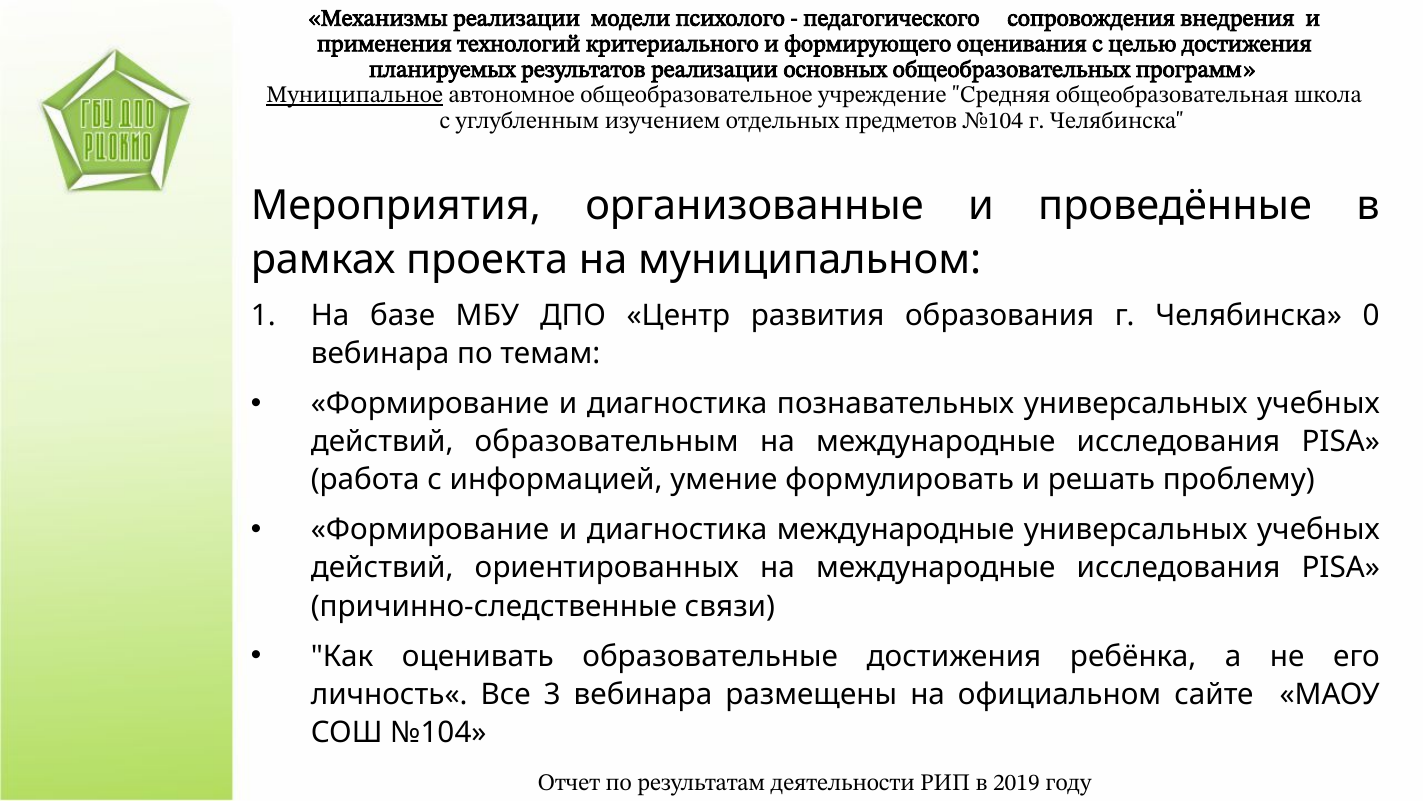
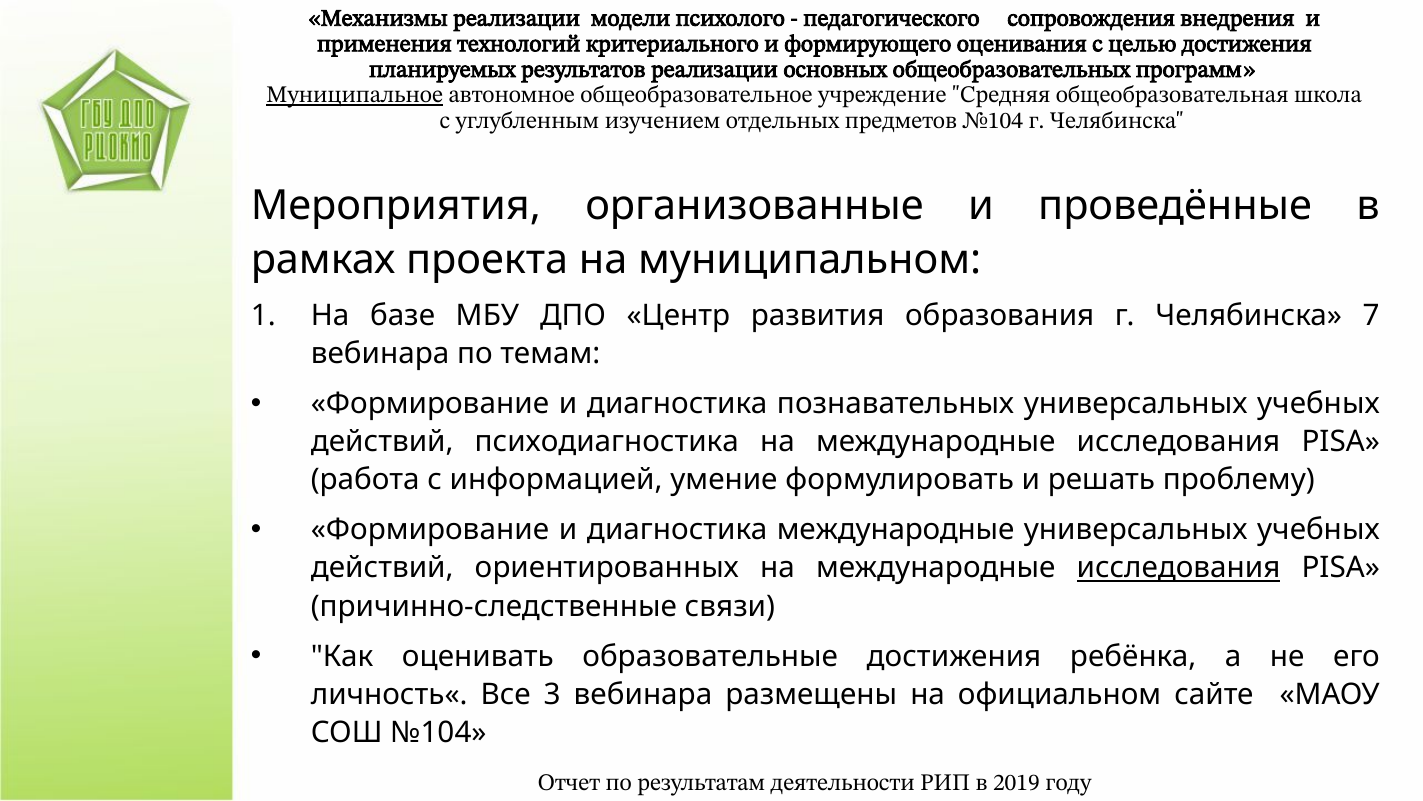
0: 0 -> 7
образовательным: образовательным -> психодиагностика
исследования at (1178, 568) underline: none -> present
